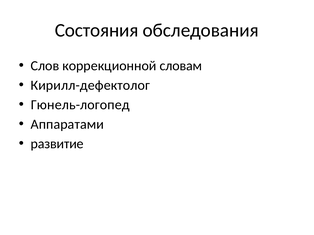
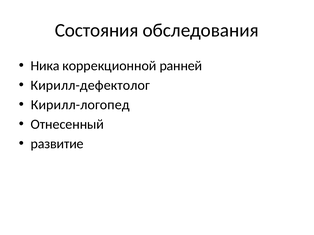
Слов: Слов -> Ника
словам: словам -> ранней
Гюнель-логопед: Гюнель-логопед -> Кирилл-логопед
Аппаратами: Аппаратами -> Отнесенный
